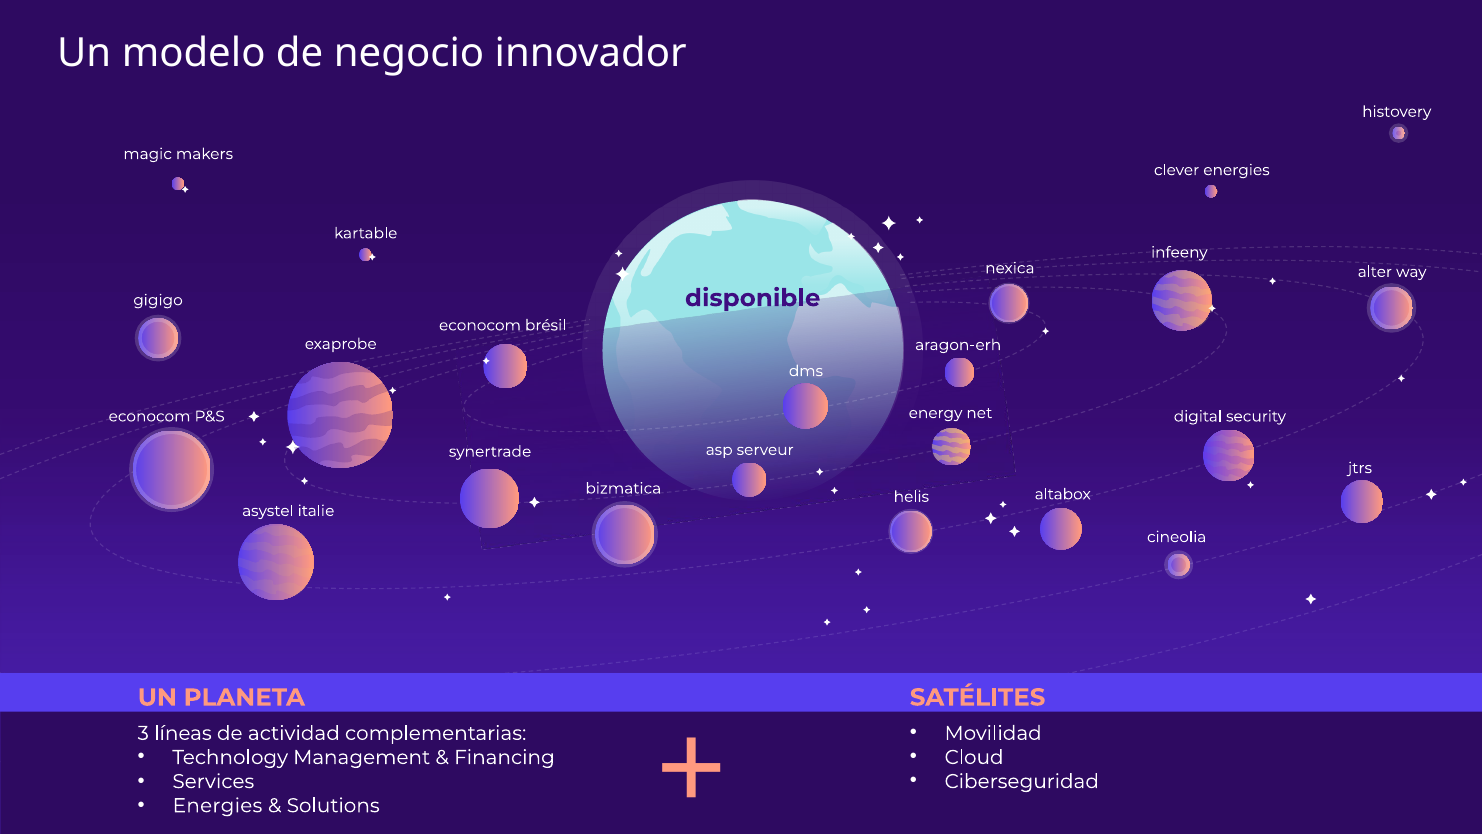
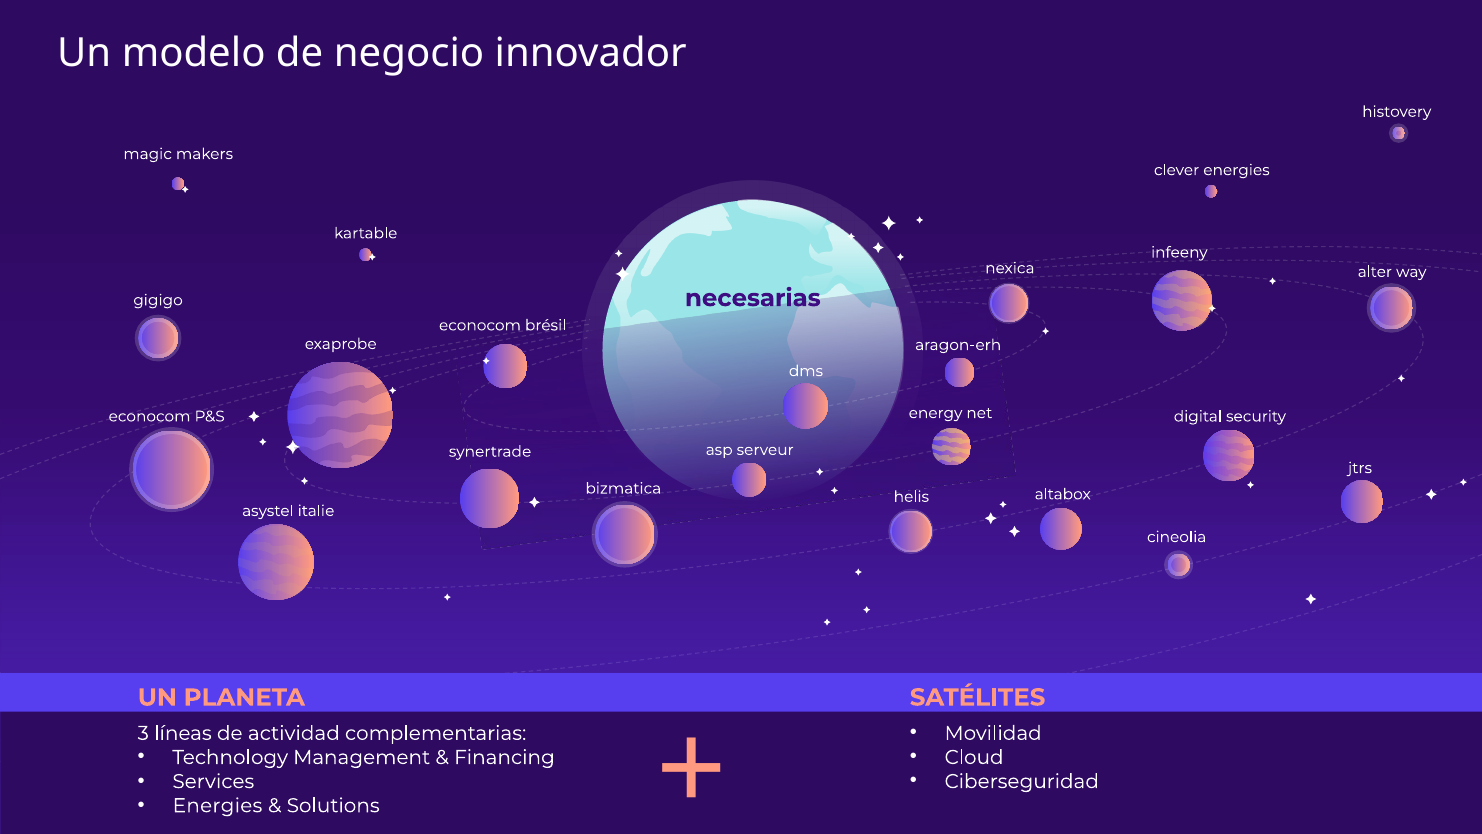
disponible: disponible -> necesarias
